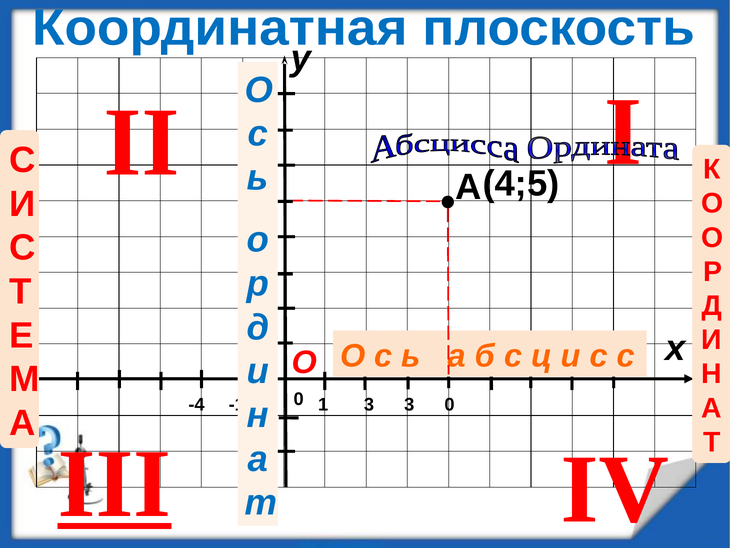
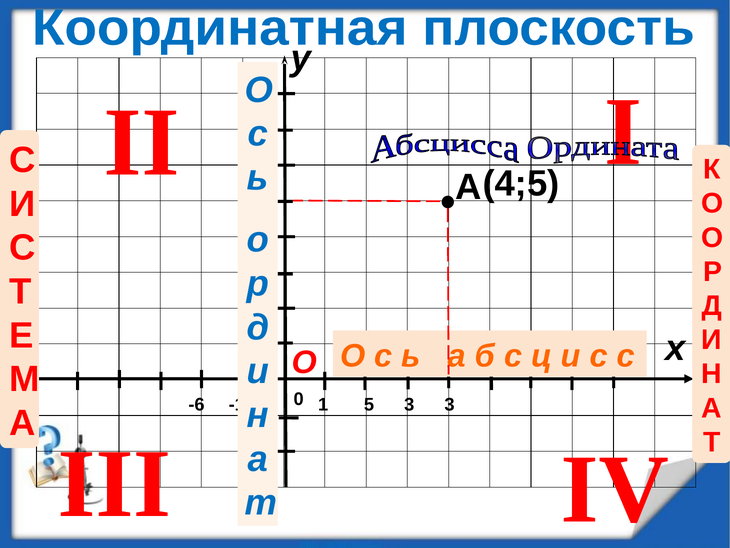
1 3: 3 -> 5
3 0: 0 -> 3
-4: -4 -> -6
III underline: present -> none
